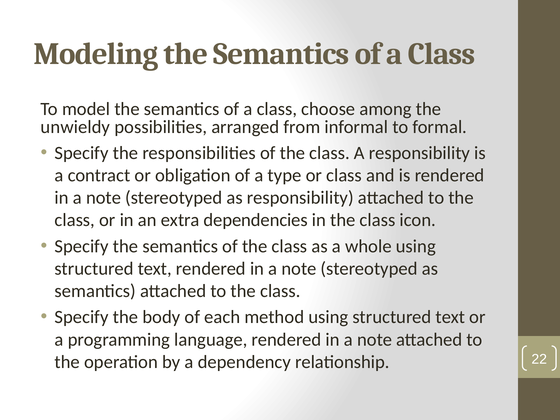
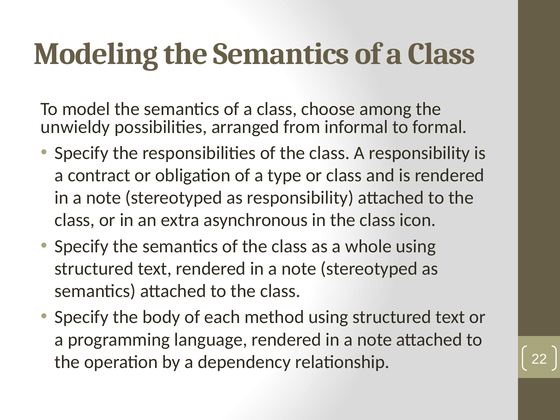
dependencies: dependencies -> asynchronous
